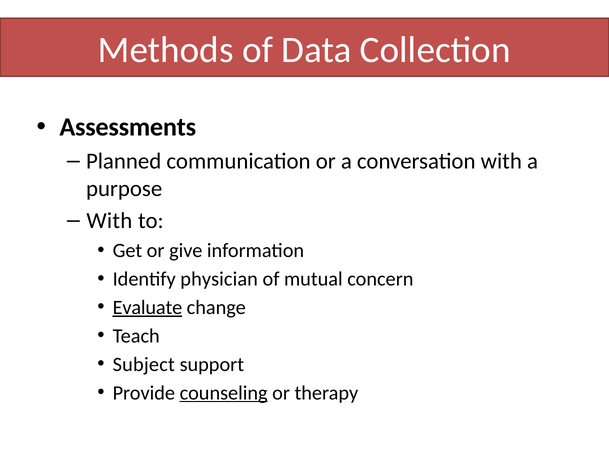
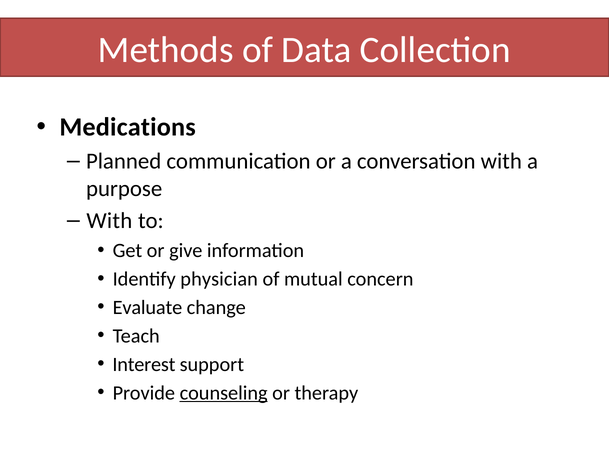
Assessments: Assessments -> Medications
Evaluate underline: present -> none
Subject: Subject -> Interest
